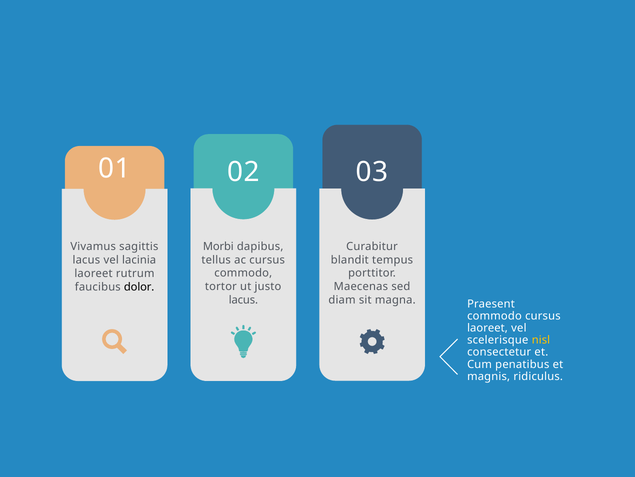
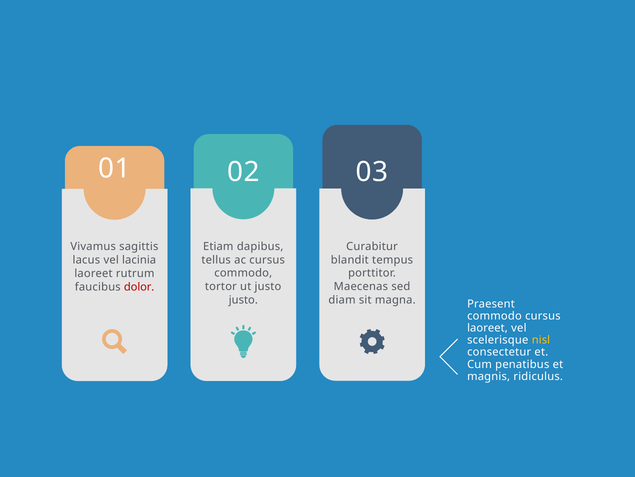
Morbi: Morbi -> Etiam
dolor colour: black -> red
lacus at (243, 300): lacus -> justo
